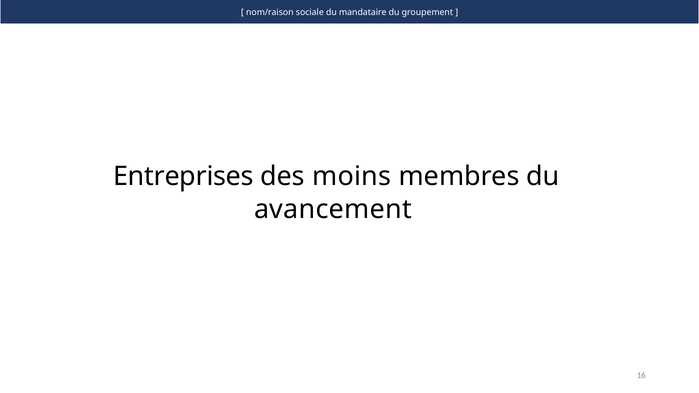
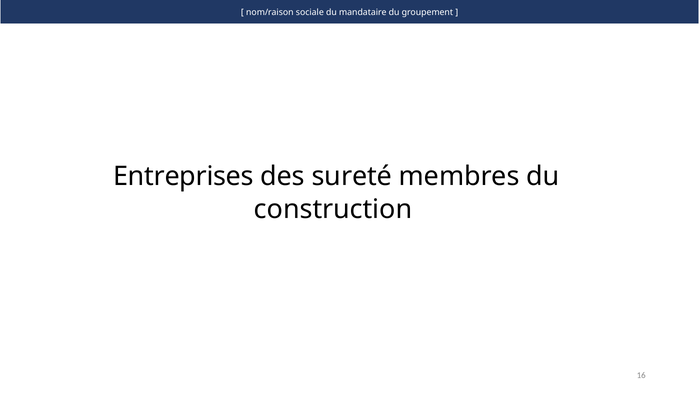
moins: moins -> sureté
avancement: avancement -> construction
